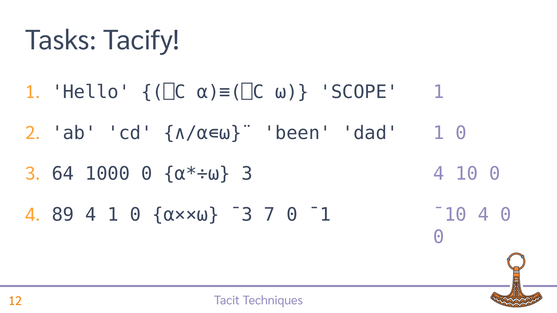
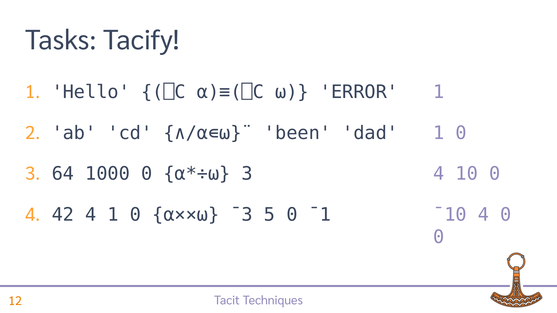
SCOPE: SCOPE -> ERROR
89: 89 -> 42
7: 7 -> 5
